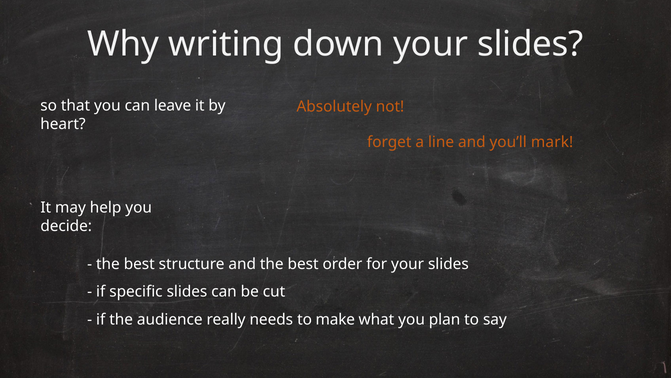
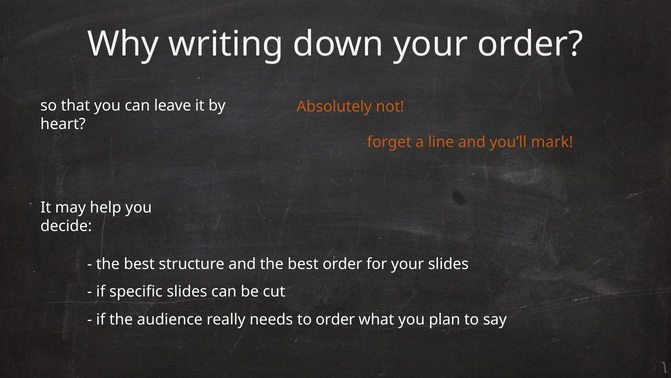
down your slides: slides -> order
to make: make -> order
